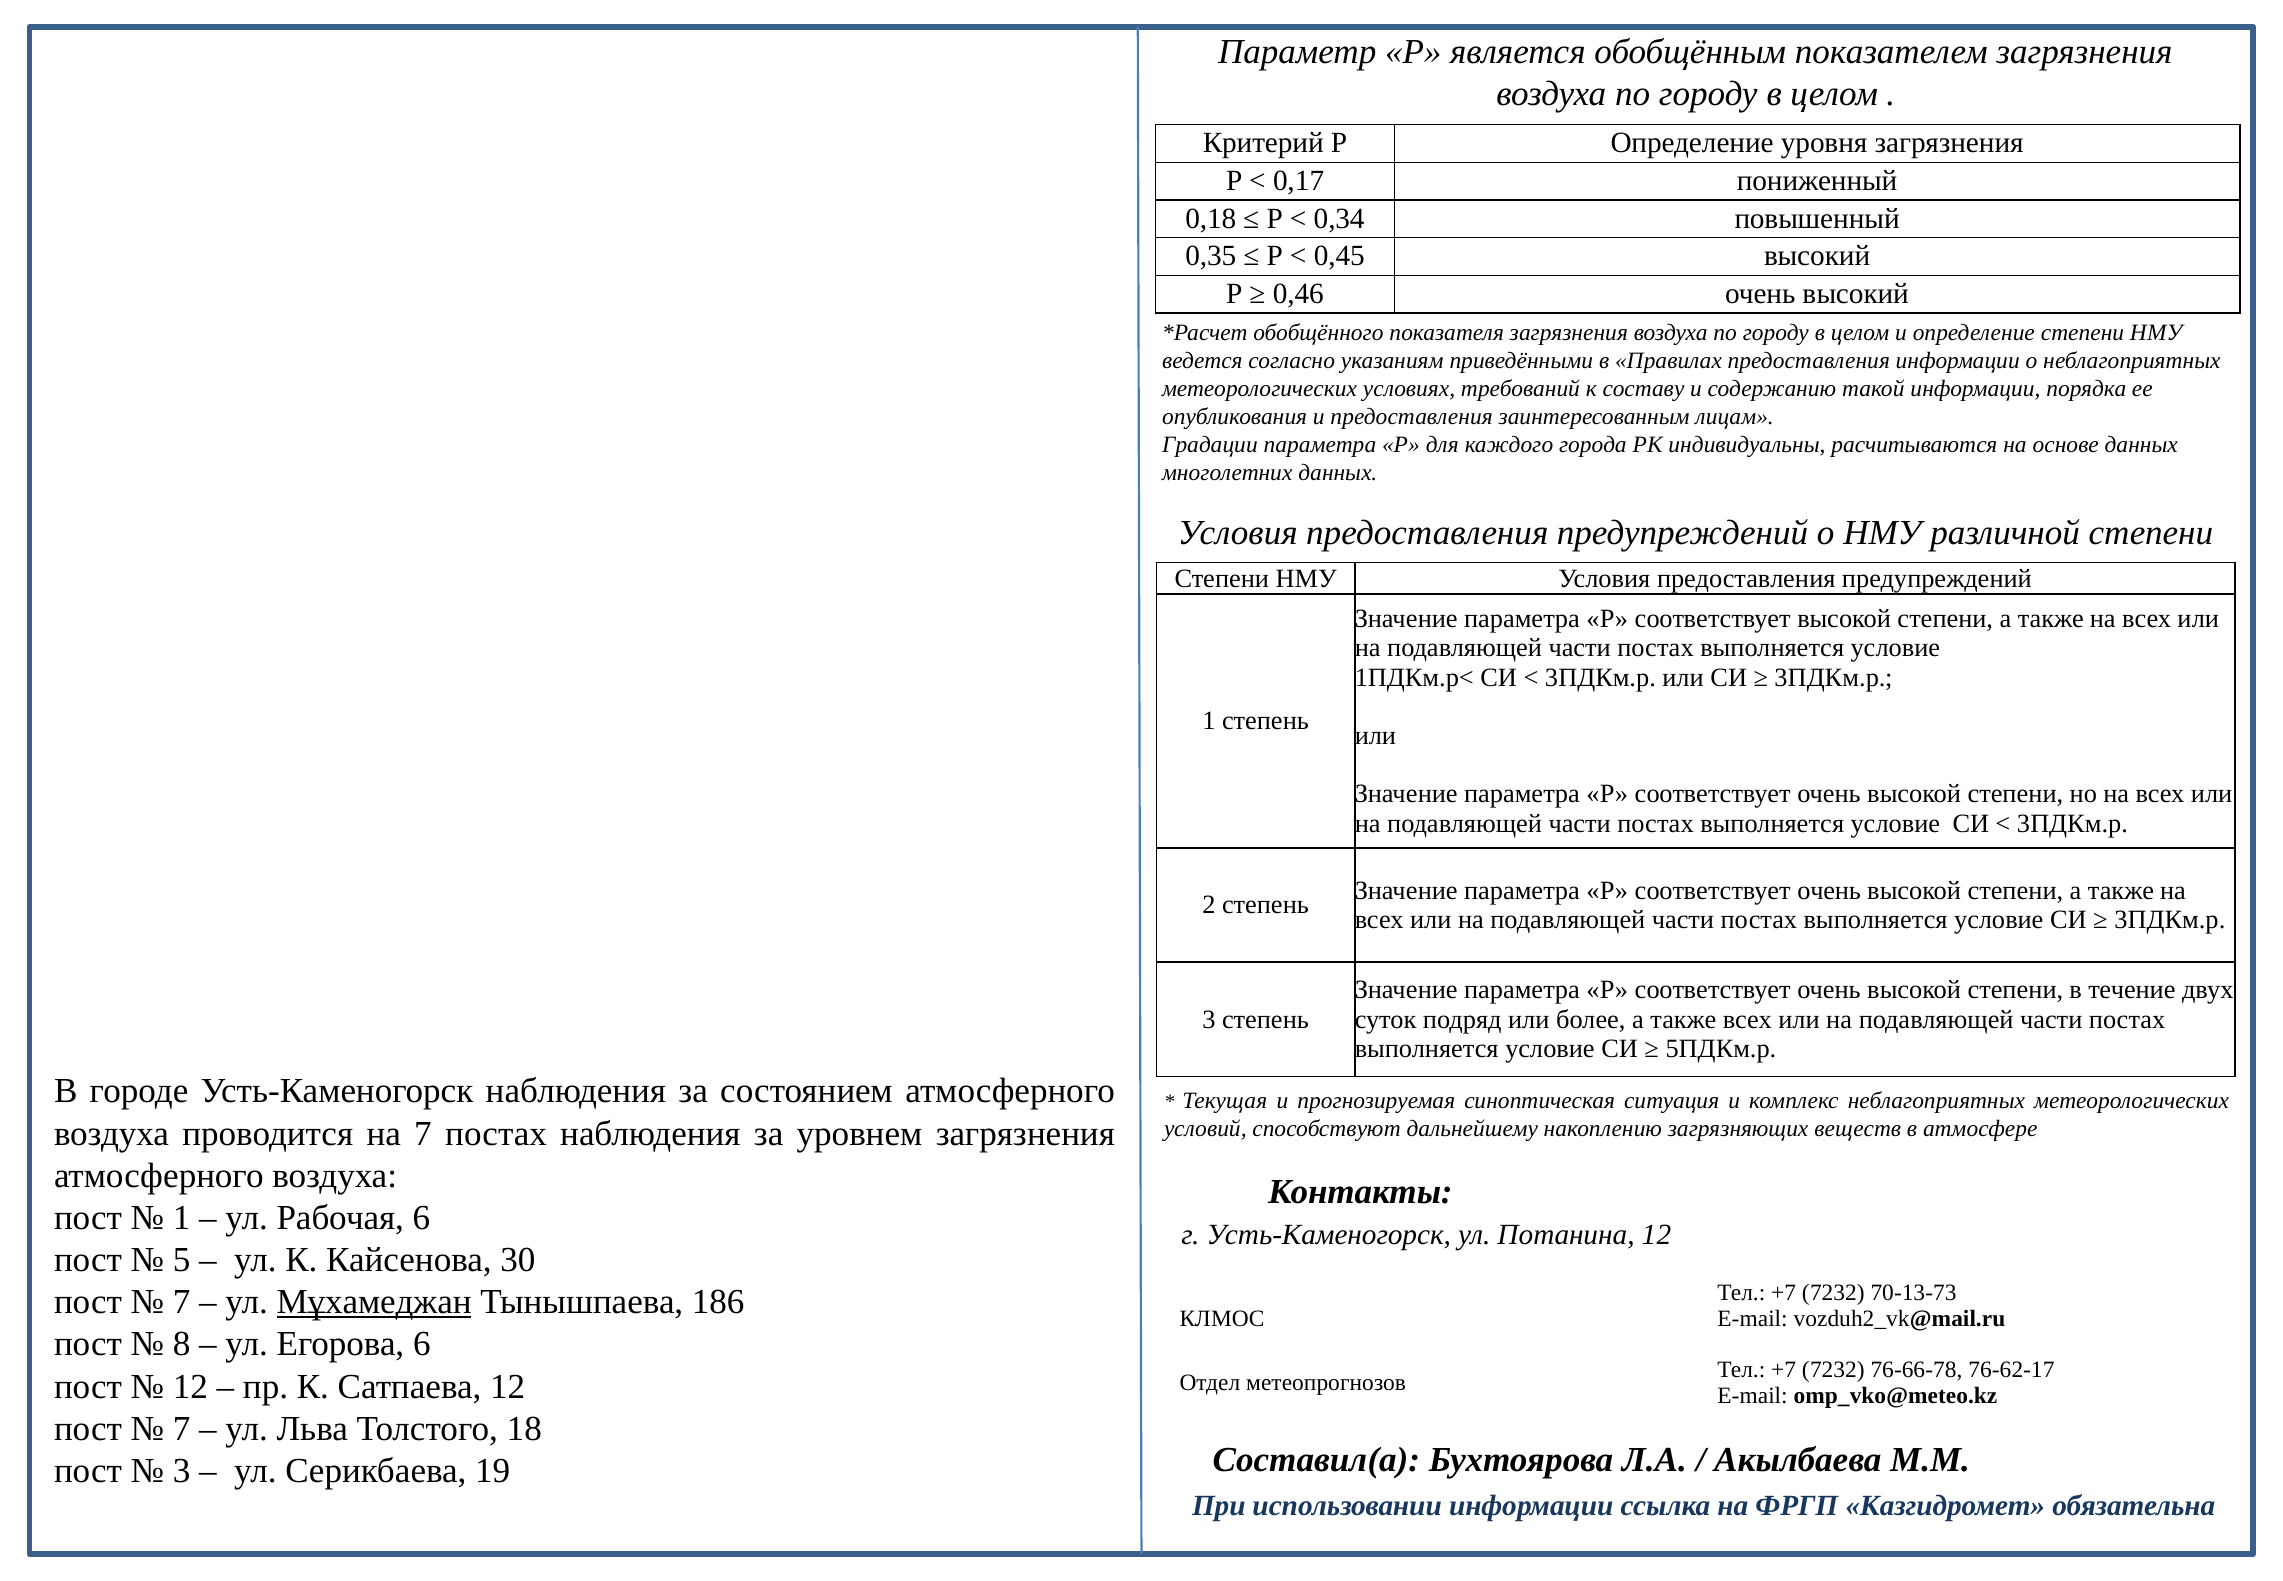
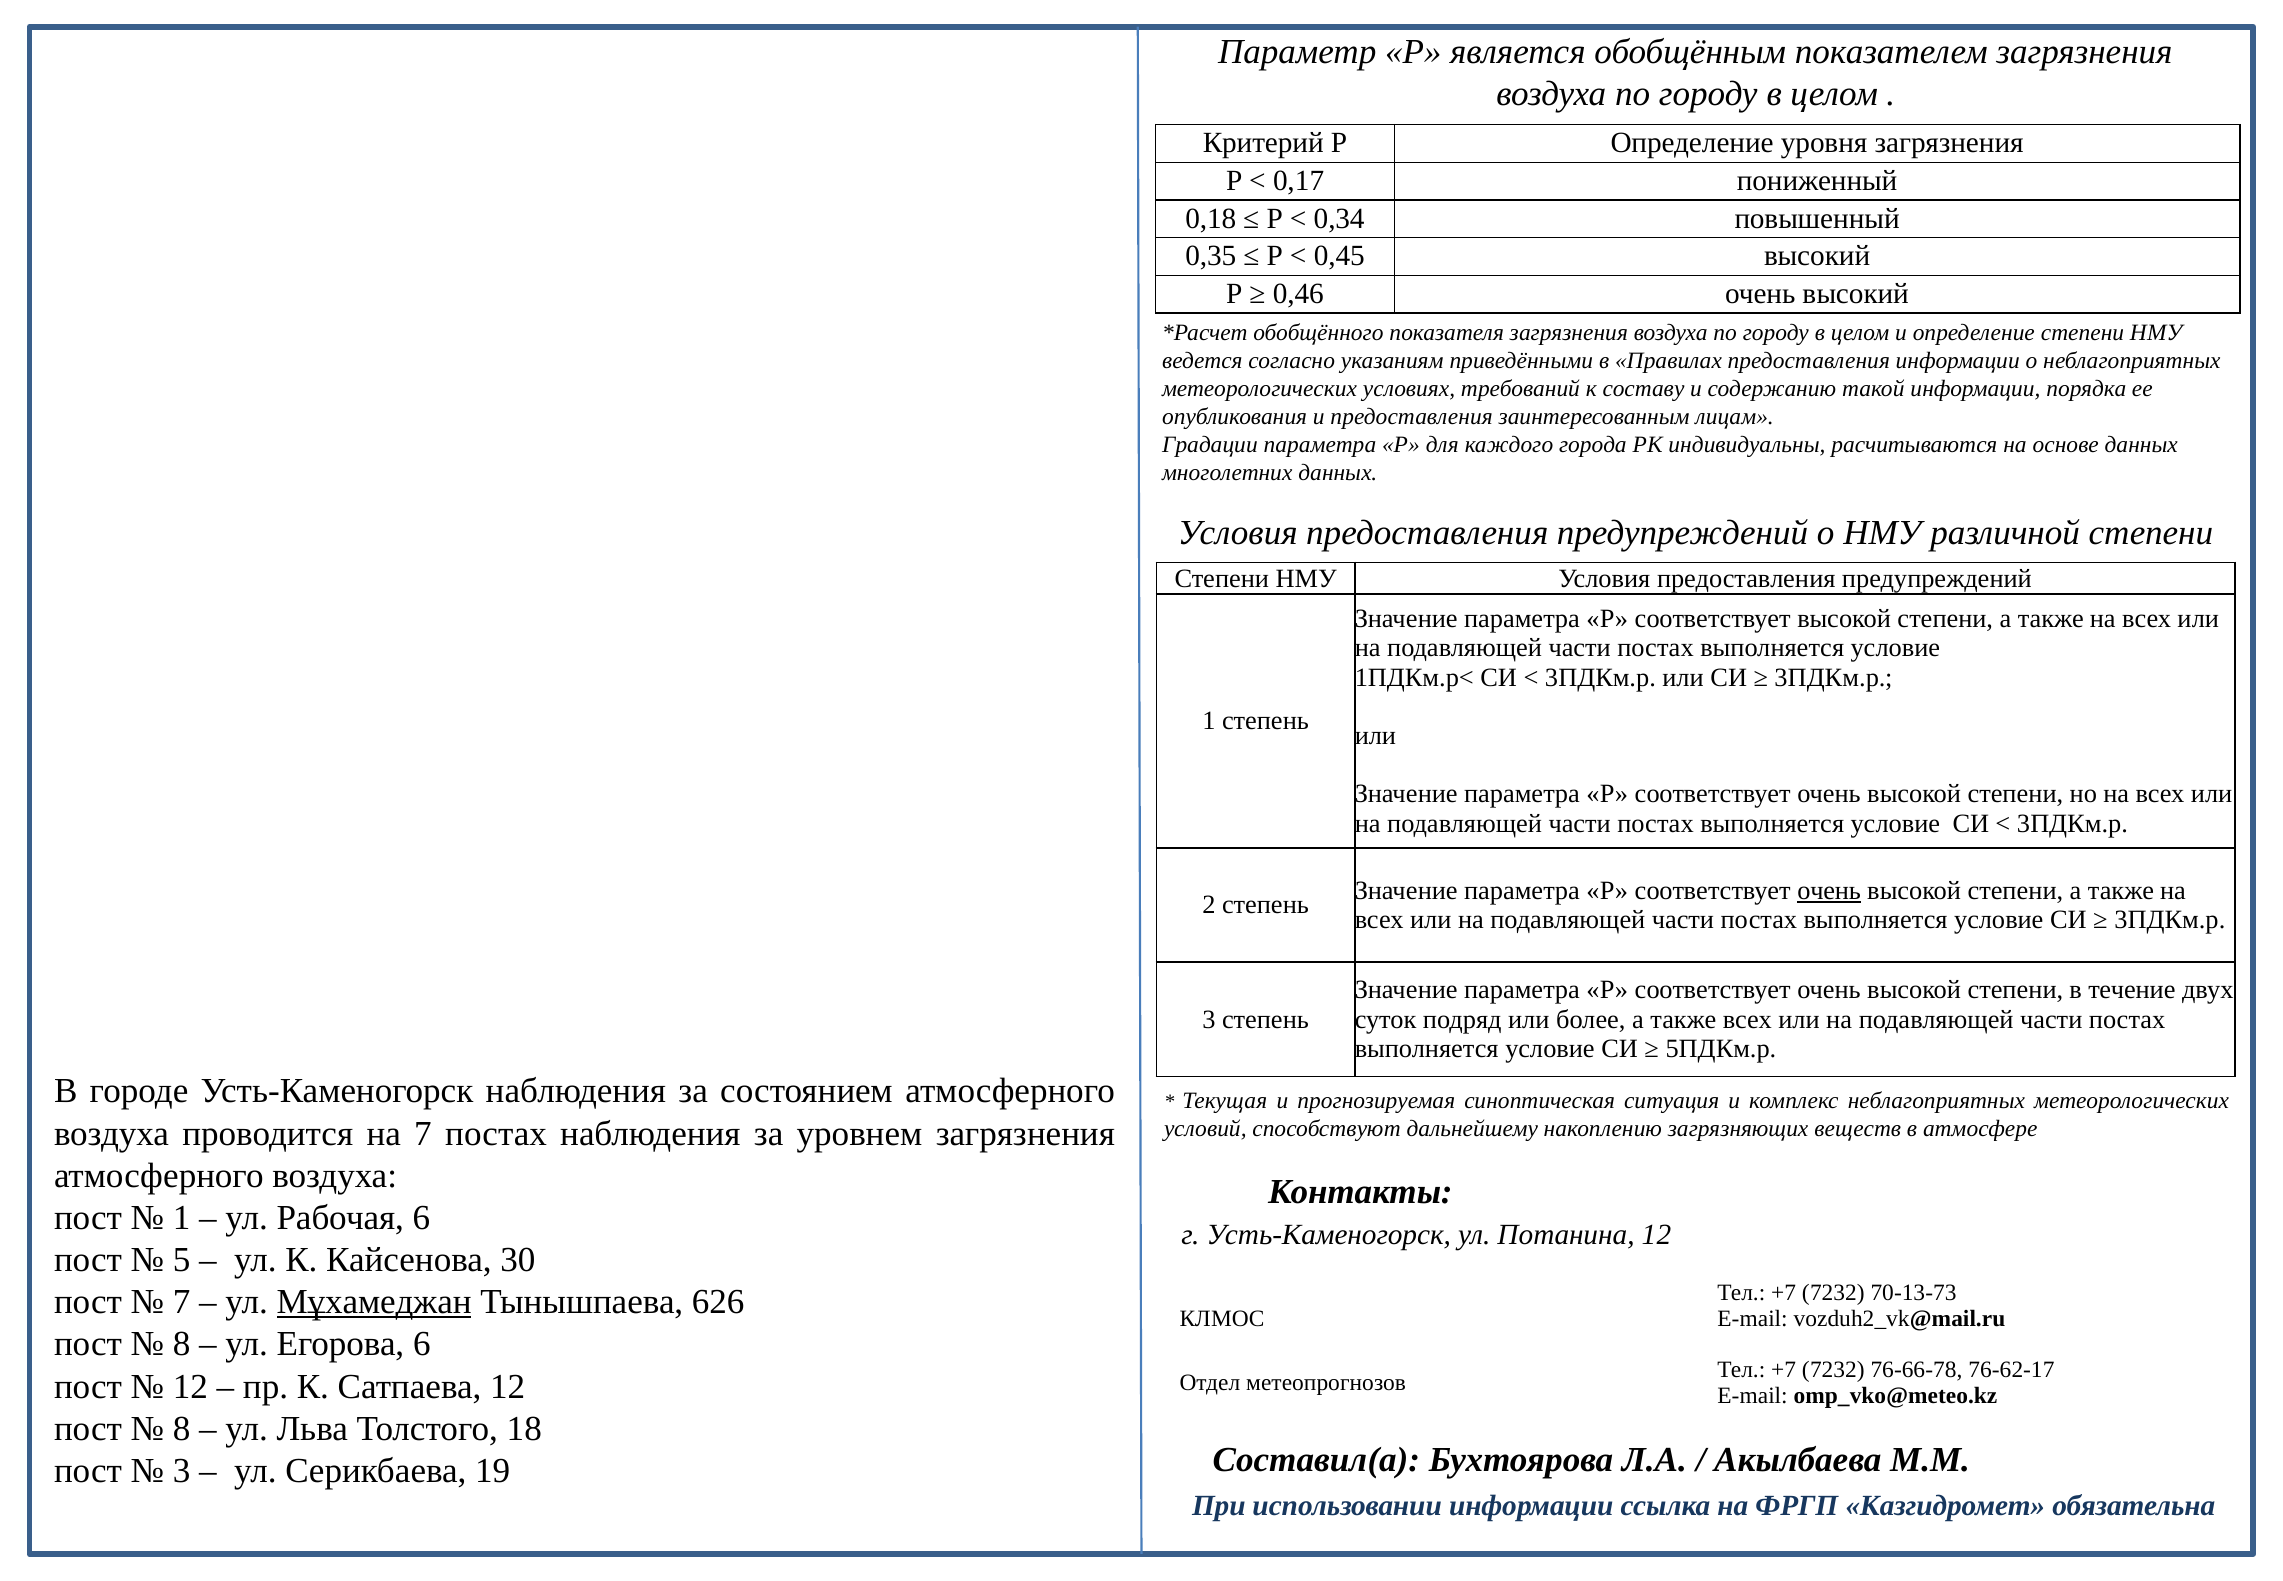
очень at (1829, 890) underline: none -> present
186: 186 -> 626
7 at (182, 1428): 7 -> 8
